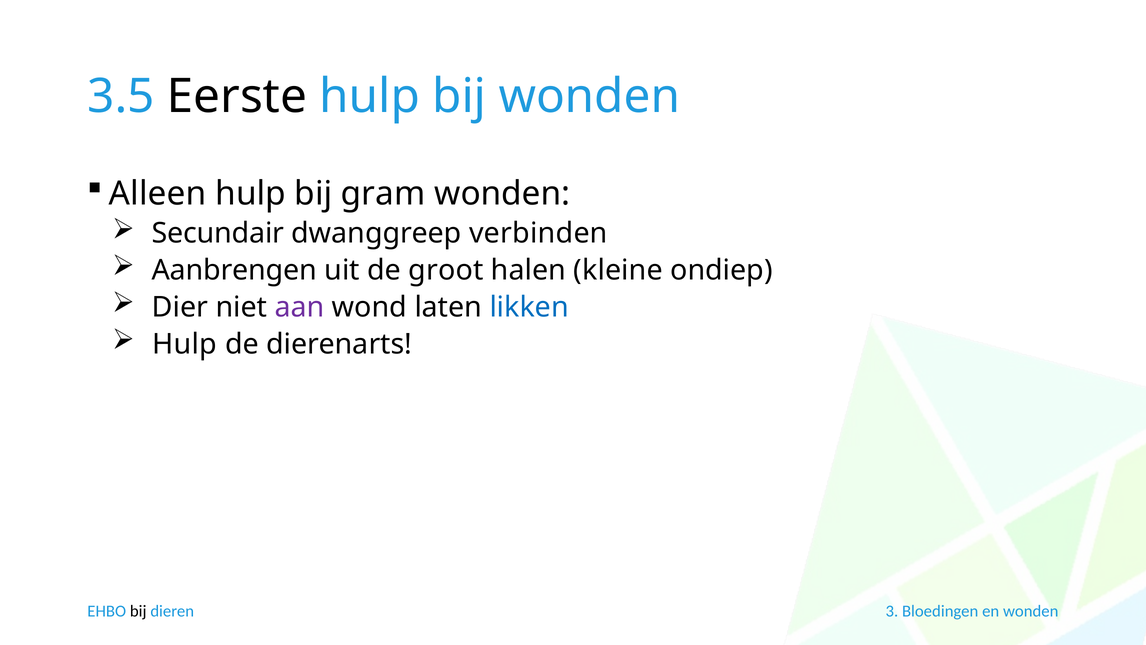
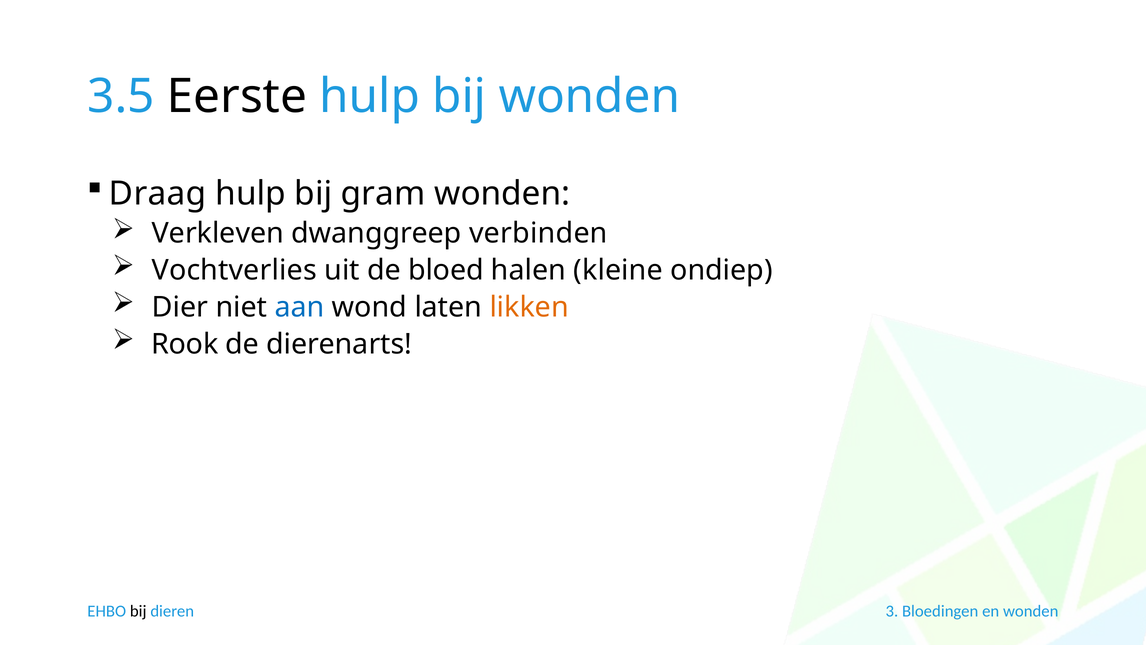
Alleen: Alleen -> Draag
Secundair: Secundair -> Verkleven
Aanbrengen: Aanbrengen -> Vochtverlies
groot: groot -> bloed
aan colour: purple -> blue
likken colour: blue -> orange
Hulp at (185, 344): Hulp -> Rook
